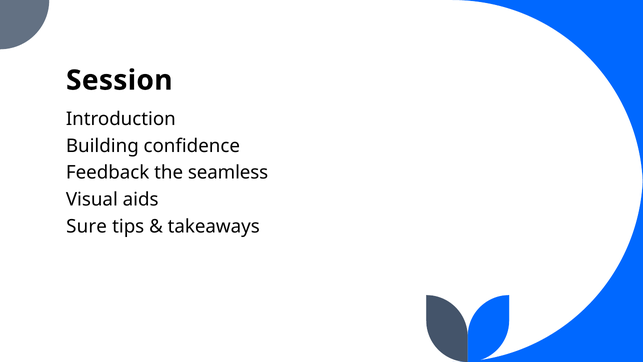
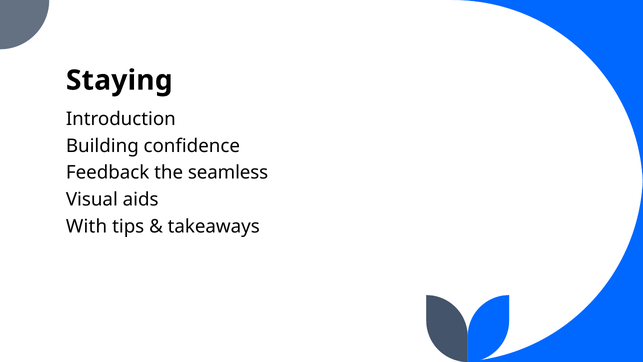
Session: Session -> Staying
Sure: Sure -> With
